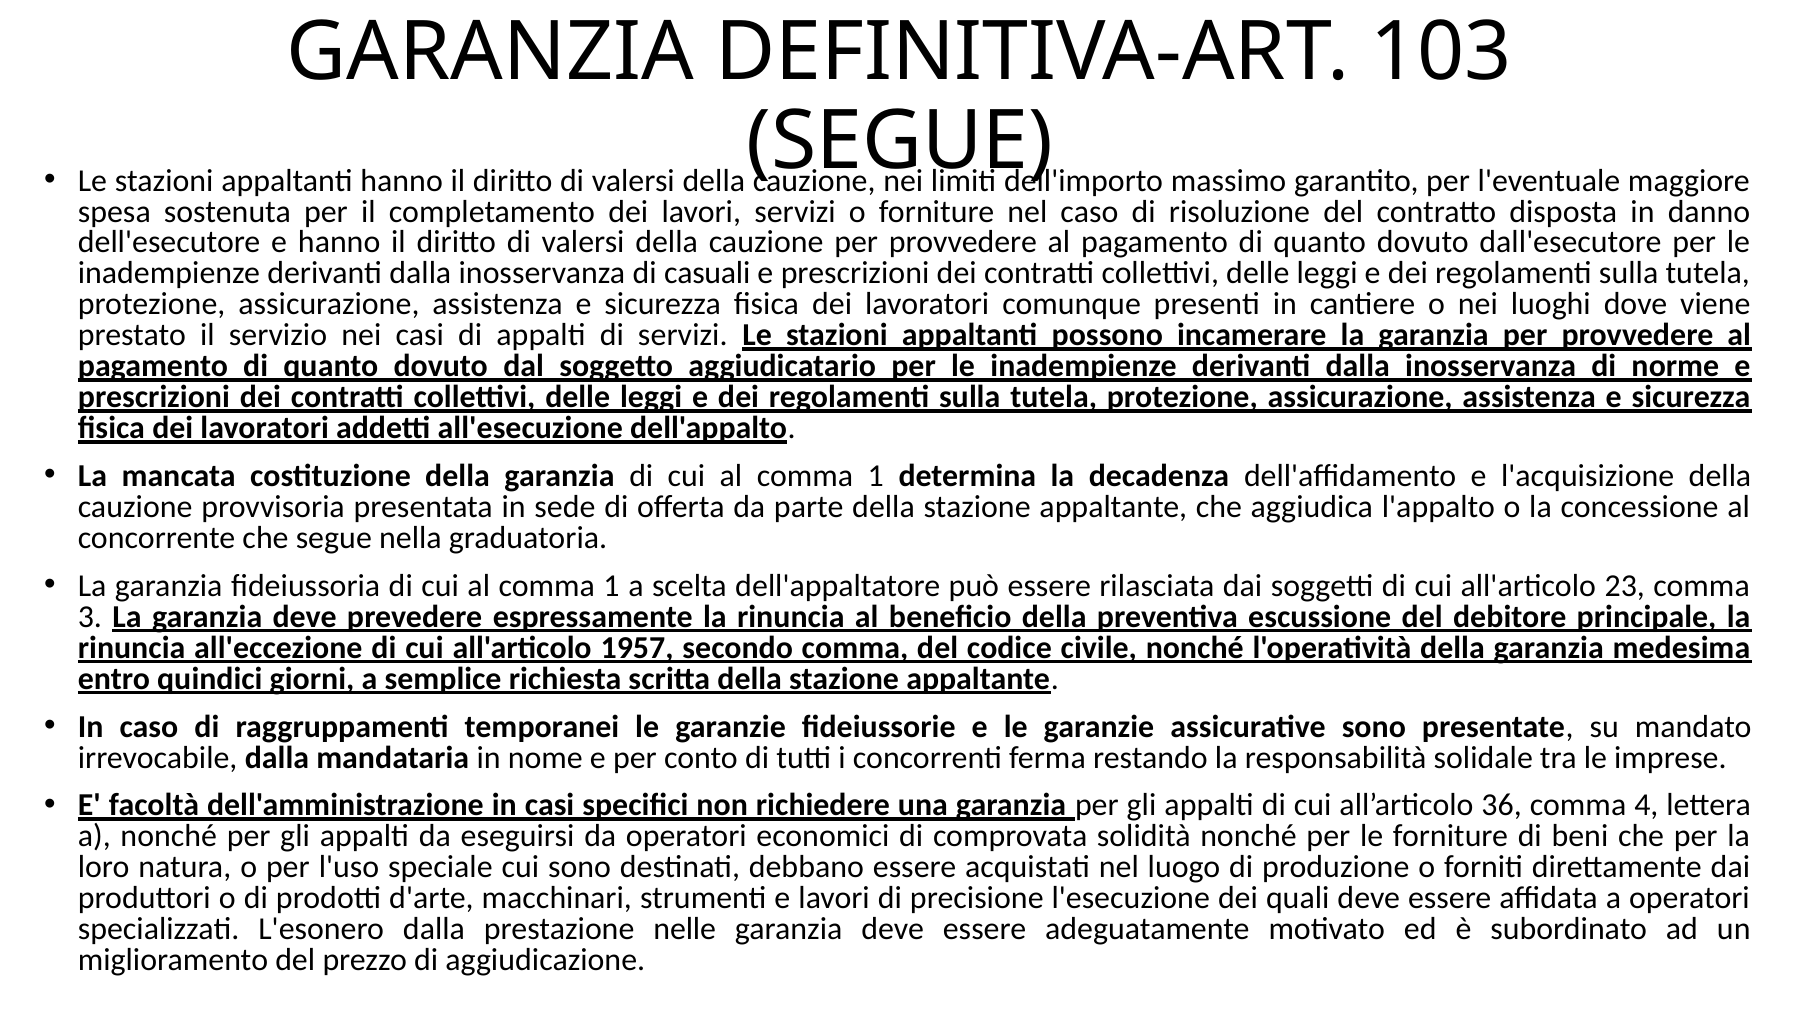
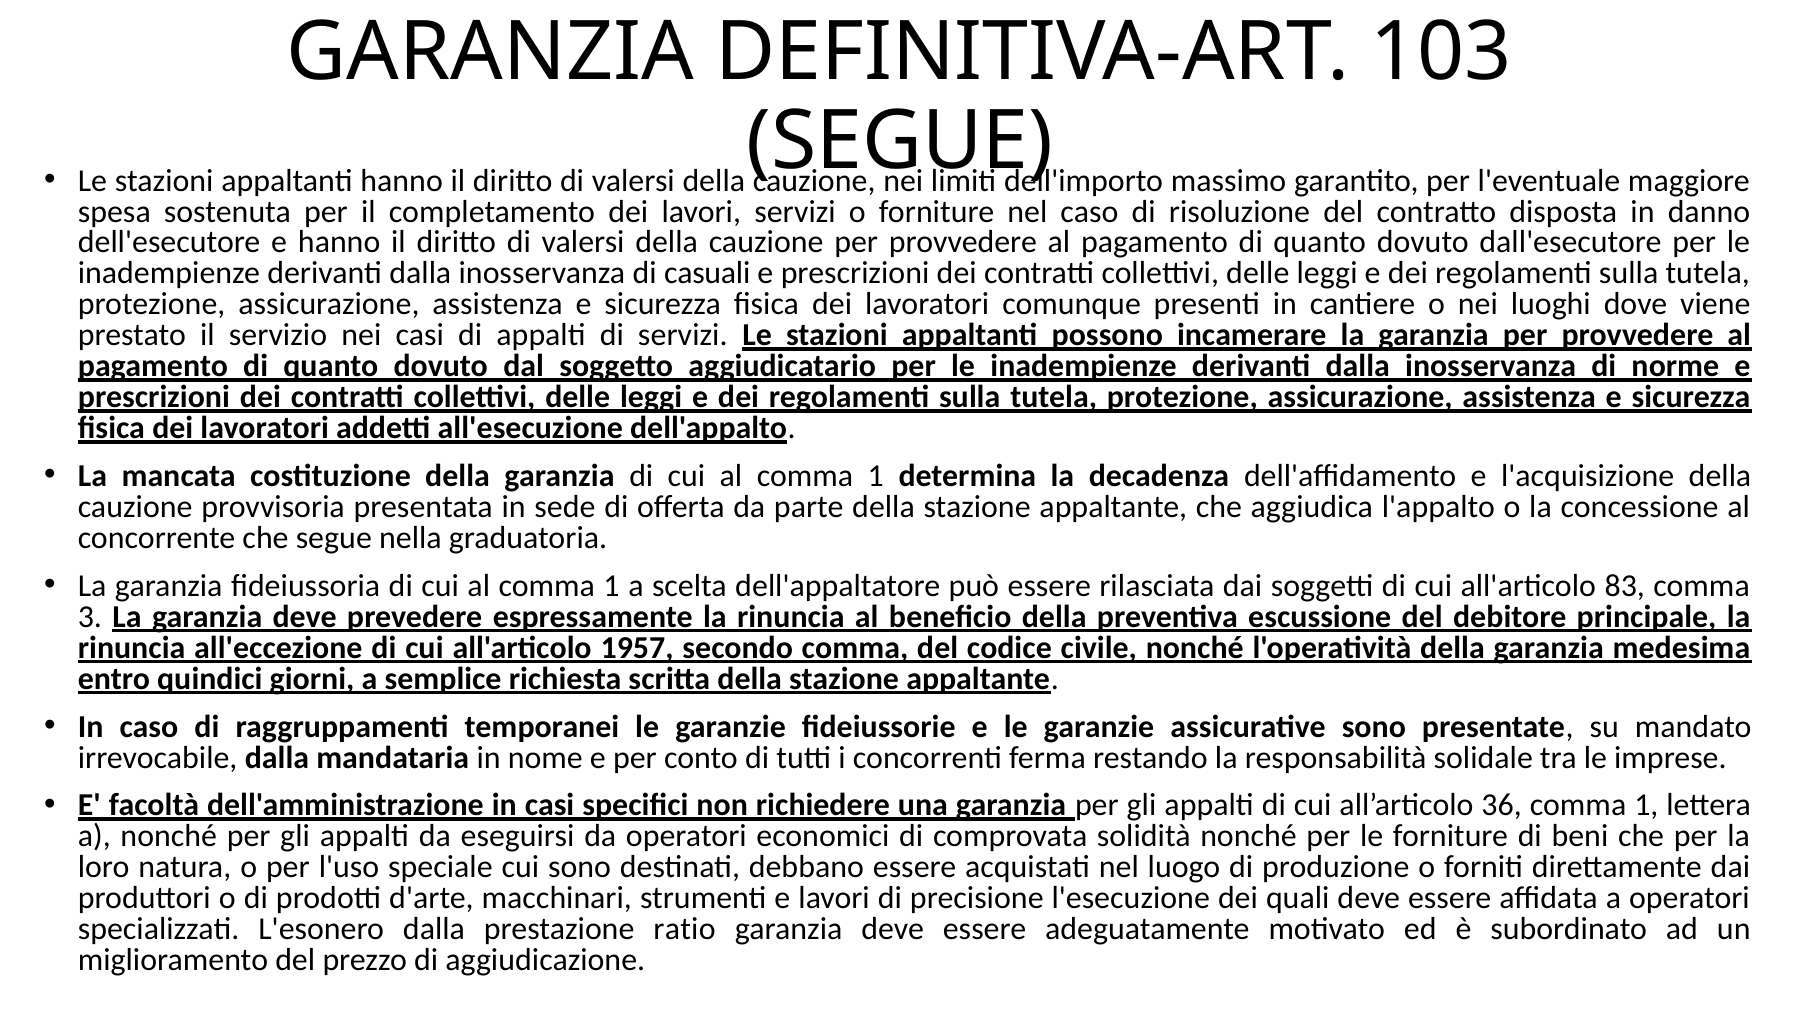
23: 23 -> 83
36 comma 4: 4 -> 1
nelle: nelle -> ratio
